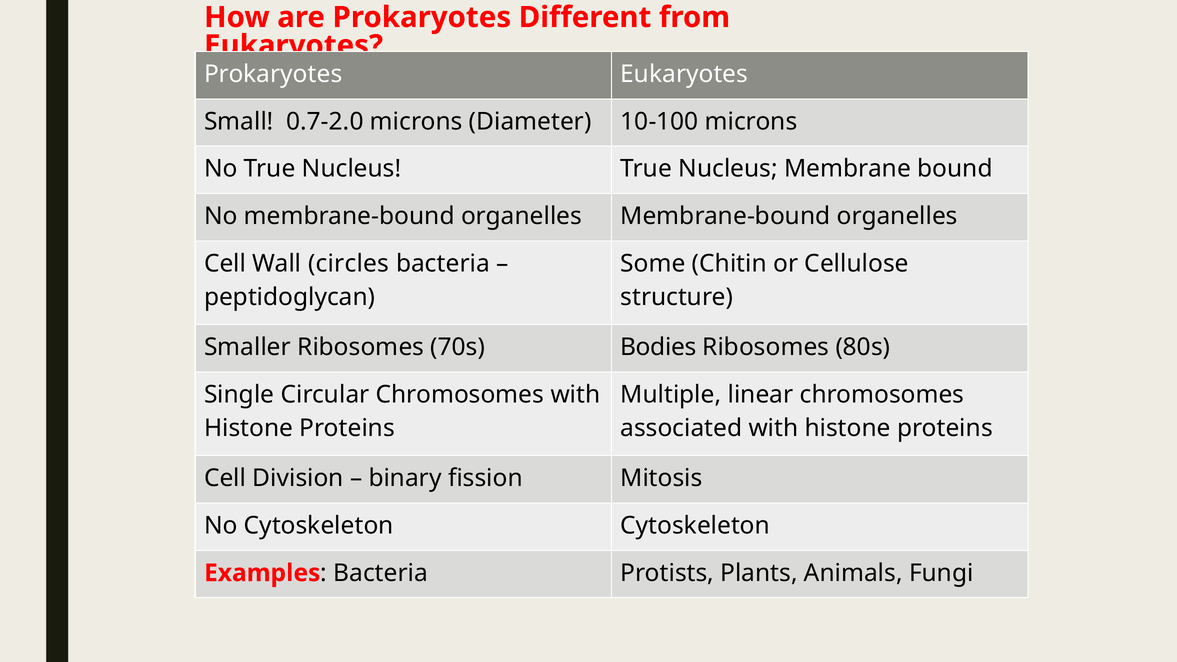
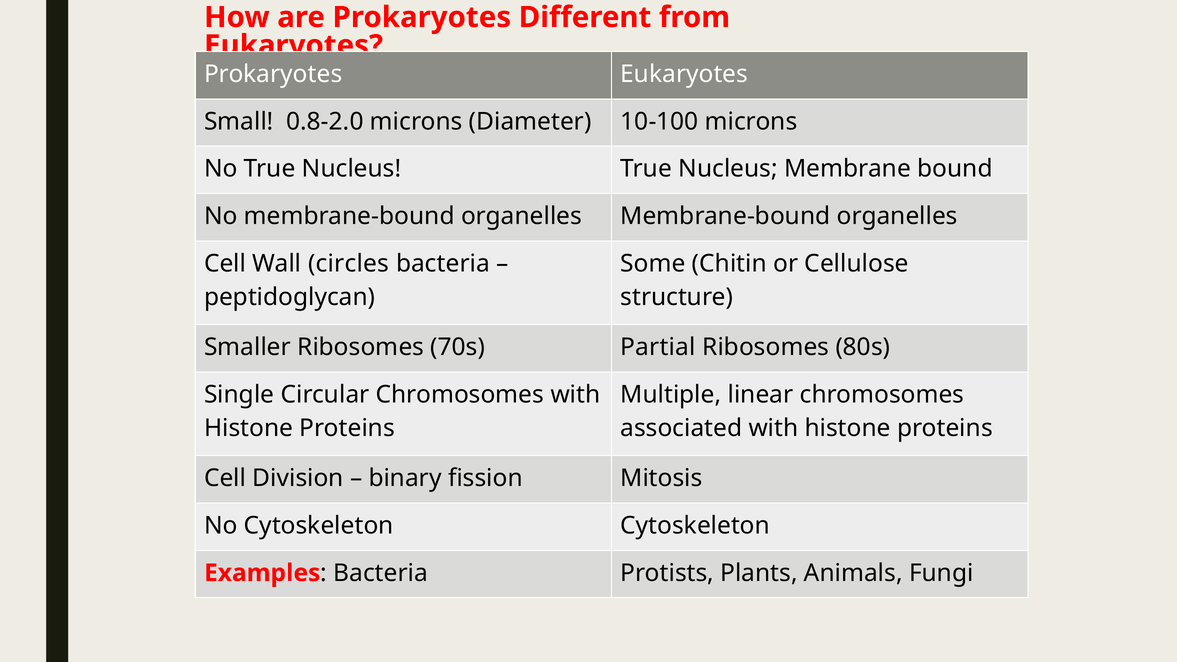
0.7-2.0: 0.7-2.0 -> 0.8-2.0
Bodies: Bodies -> Partial
